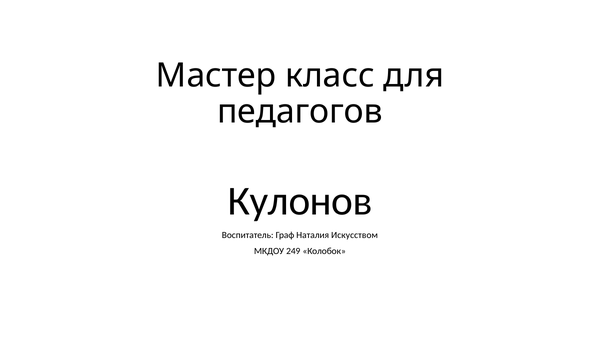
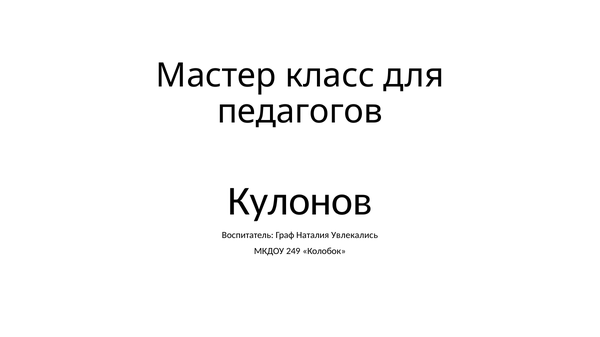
Искусством: Искусством -> Увлекались
